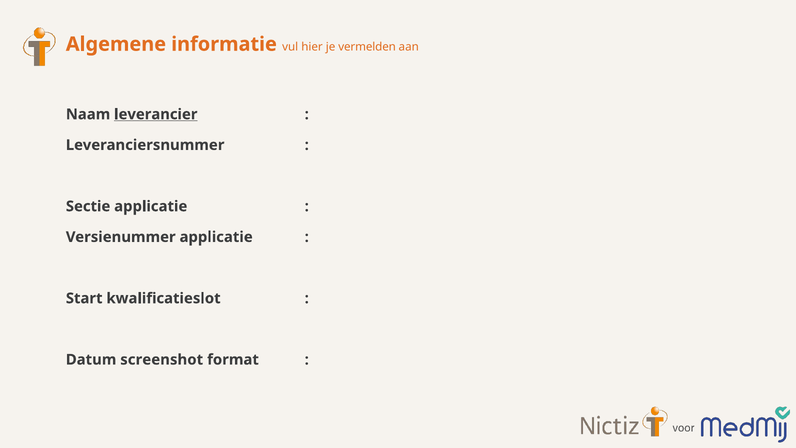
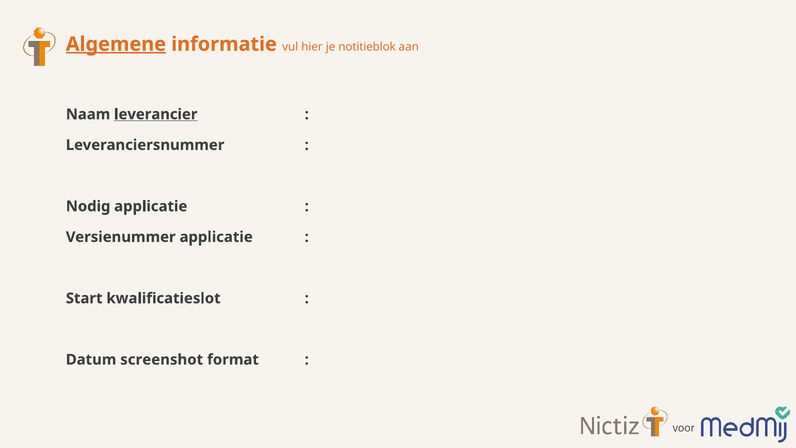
Algemene underline: none -> present
vermelden: vermelden -> notitieblok
Sectie: Sectie -> Nodig
